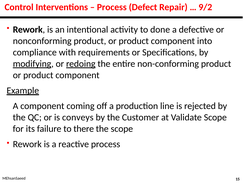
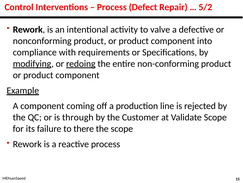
9/2: 9/2 -> 5/2
done: done -> valve
conveys: conveys -> through
